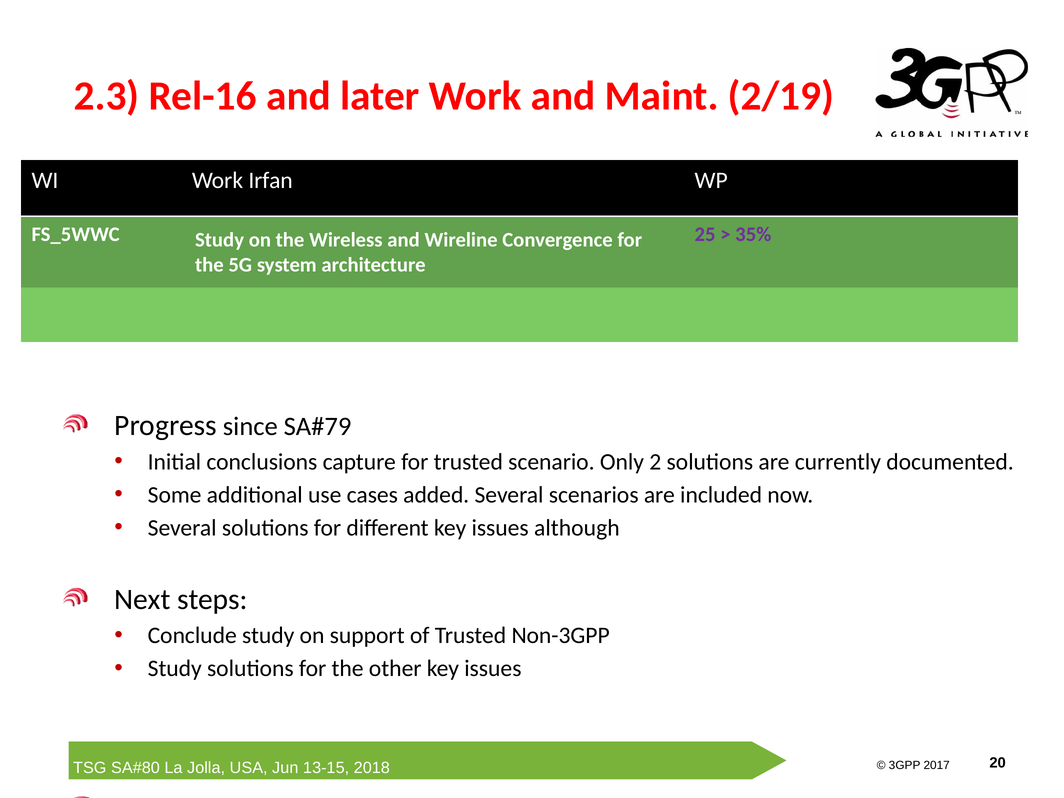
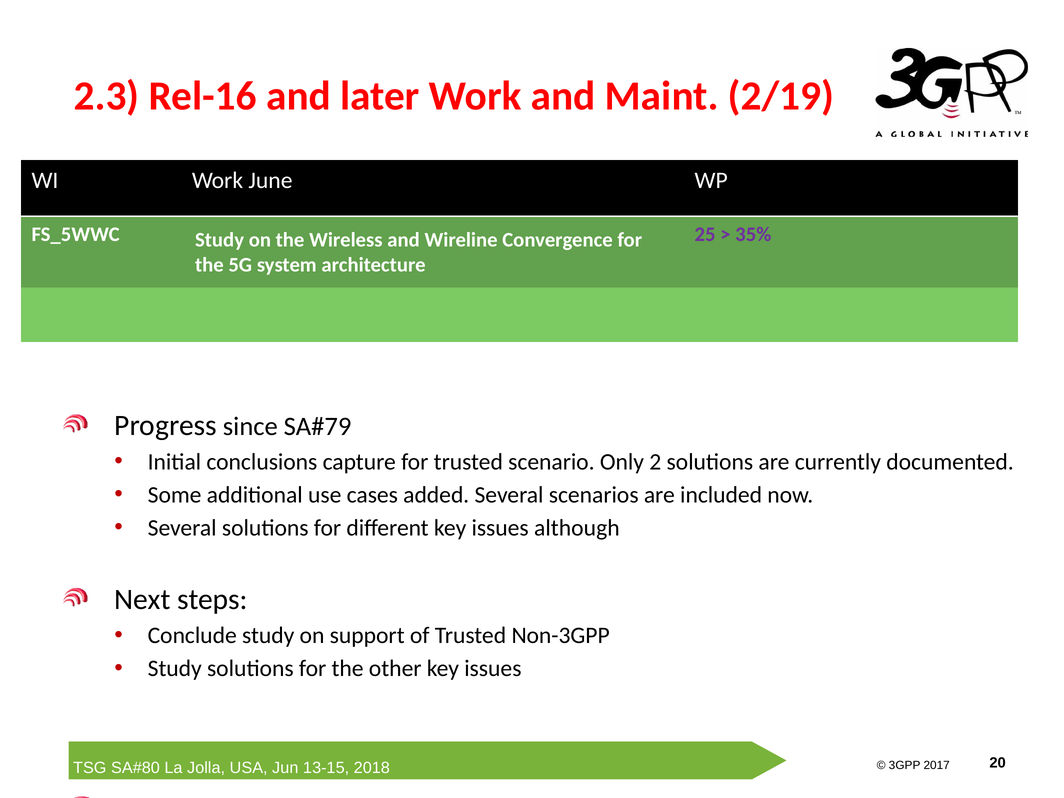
Irfan: Irfan -> June
